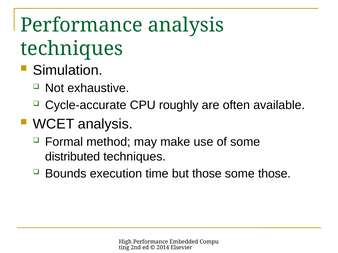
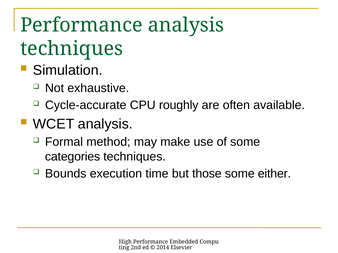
distributed: distributed -> categories
some those: those -> either
